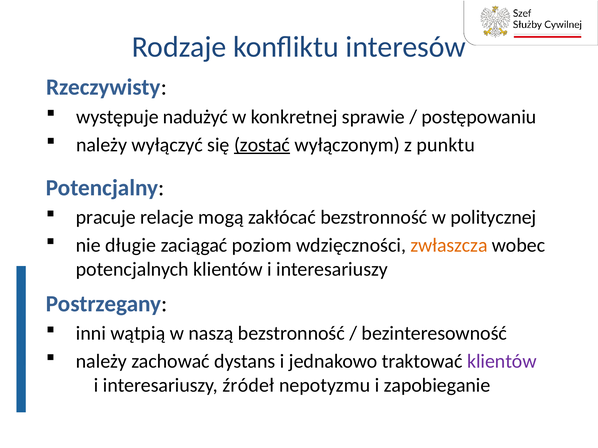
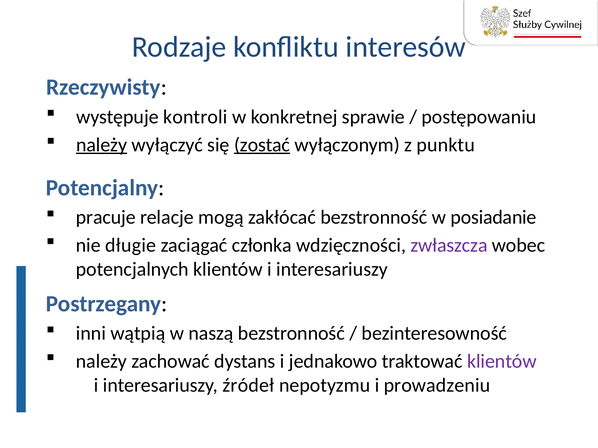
nadużyć: nadużyć -> kontroli
należy at (102, 145) underline: none -> present
politycznej: politycznej -> posiadanie
poziom: poziom -> członka
zwłaszcza colour: orange -> purple
zapobieganie: zapobieganie -> prowadzeniu
